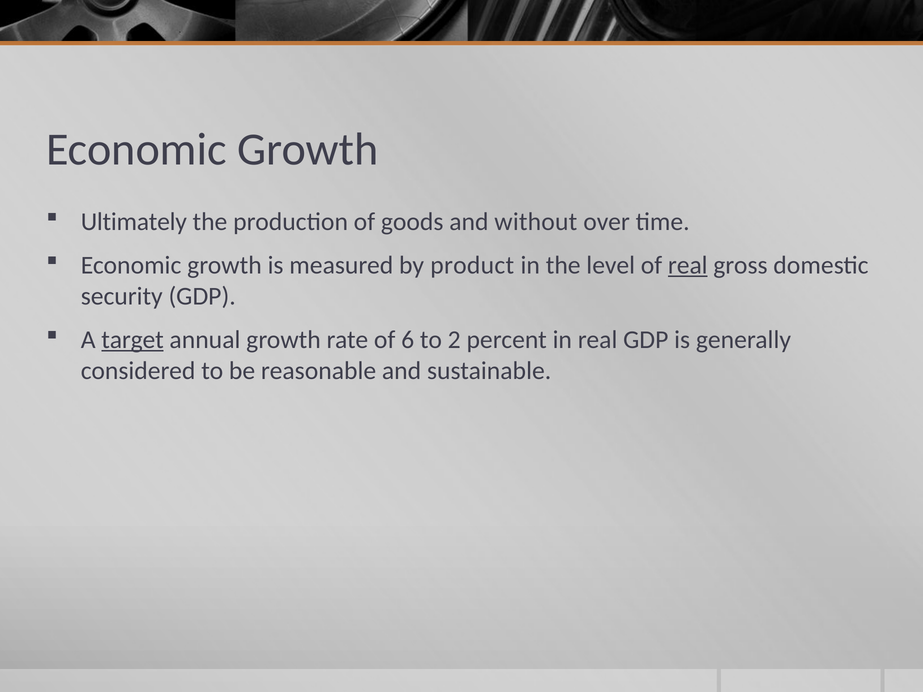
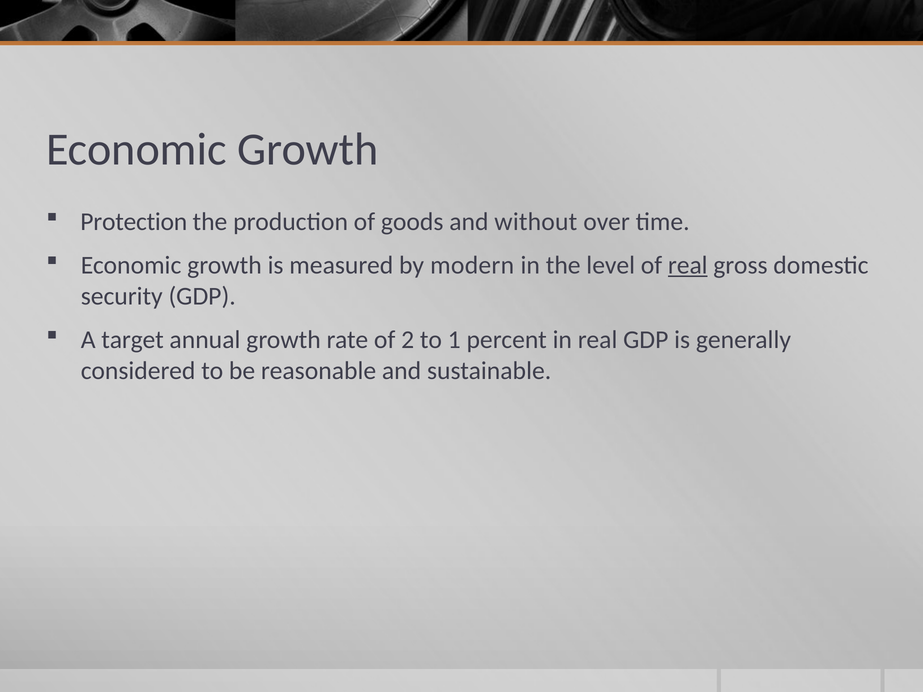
Ultimately: Ultimately -> Protection
product: product -> modern
target underline: present -> none
6: 6 -> 2
2: 2 -> 1
